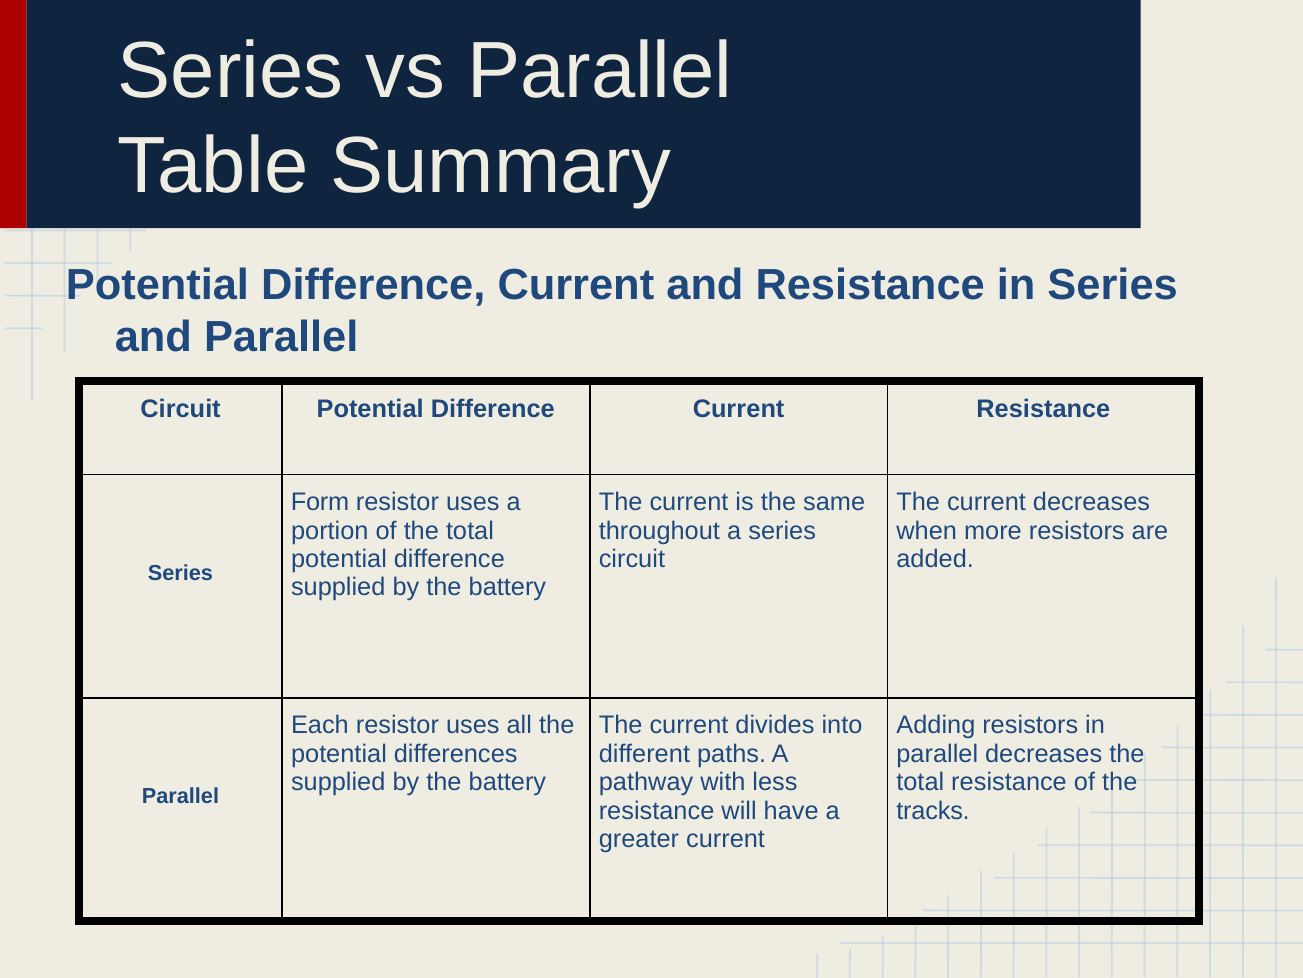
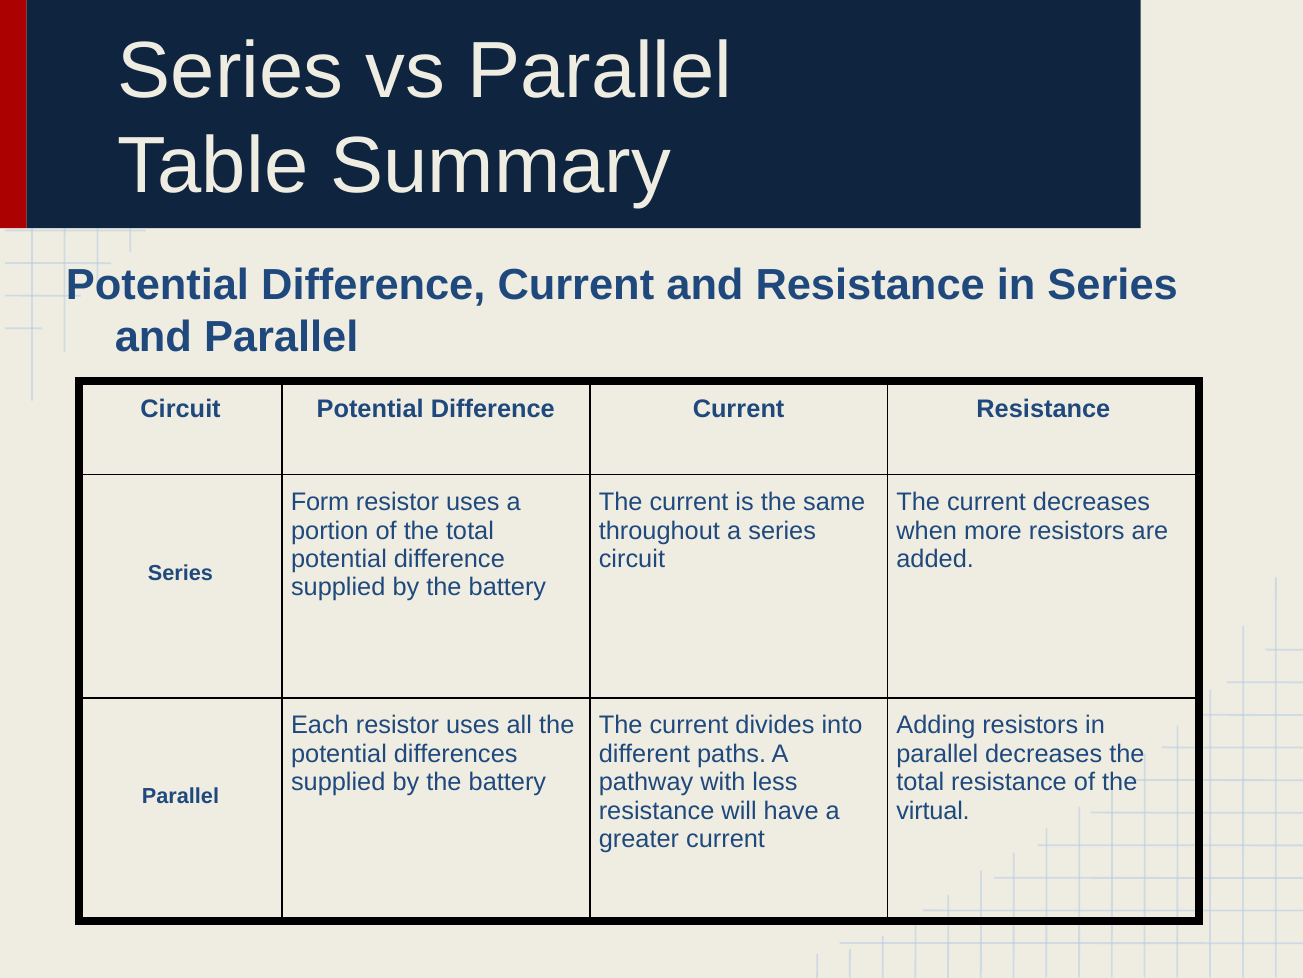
tracks: tracks -> virtual
